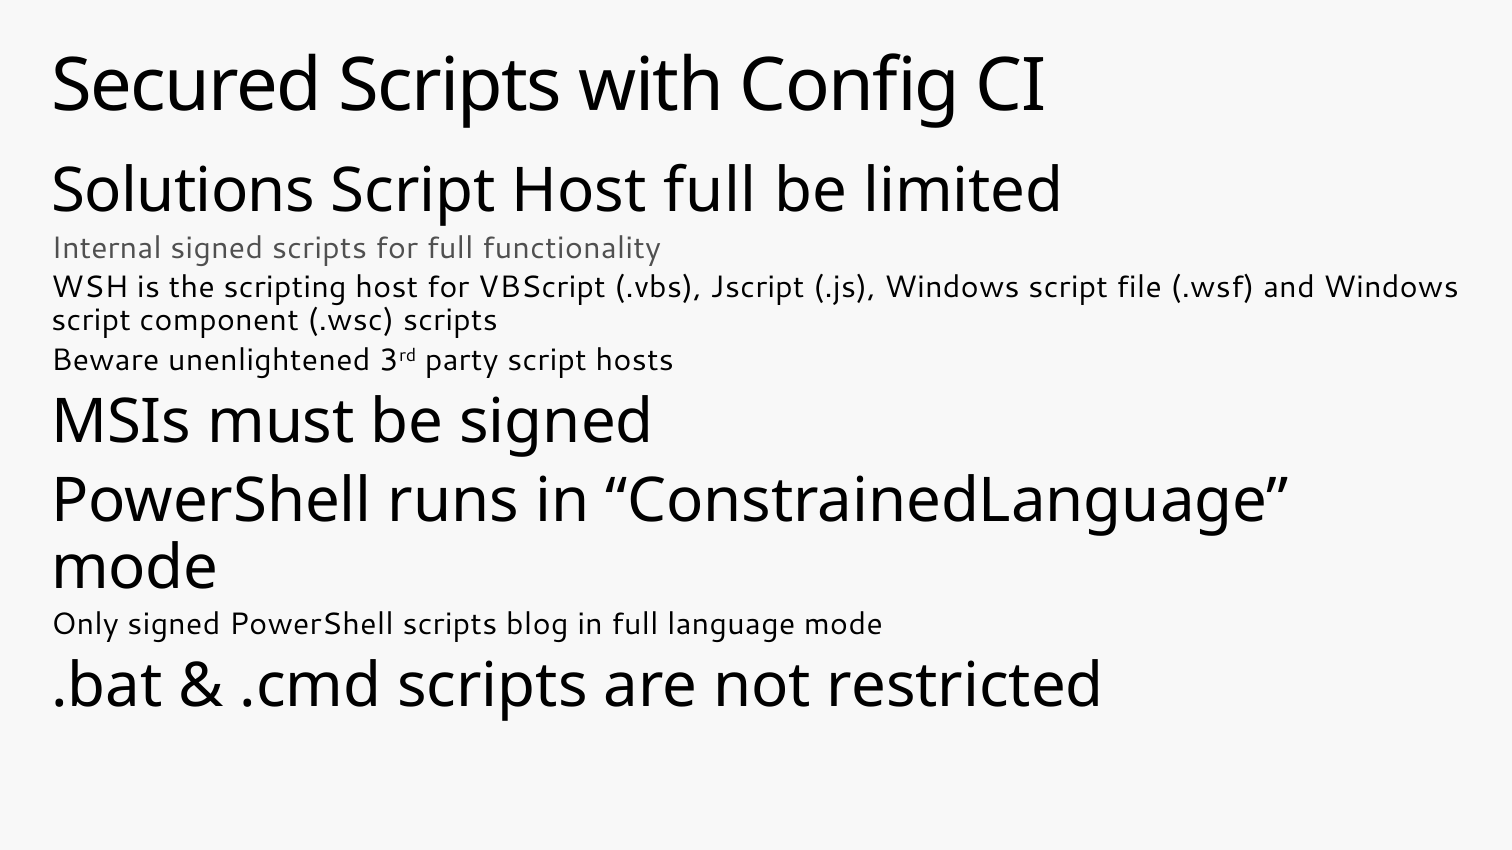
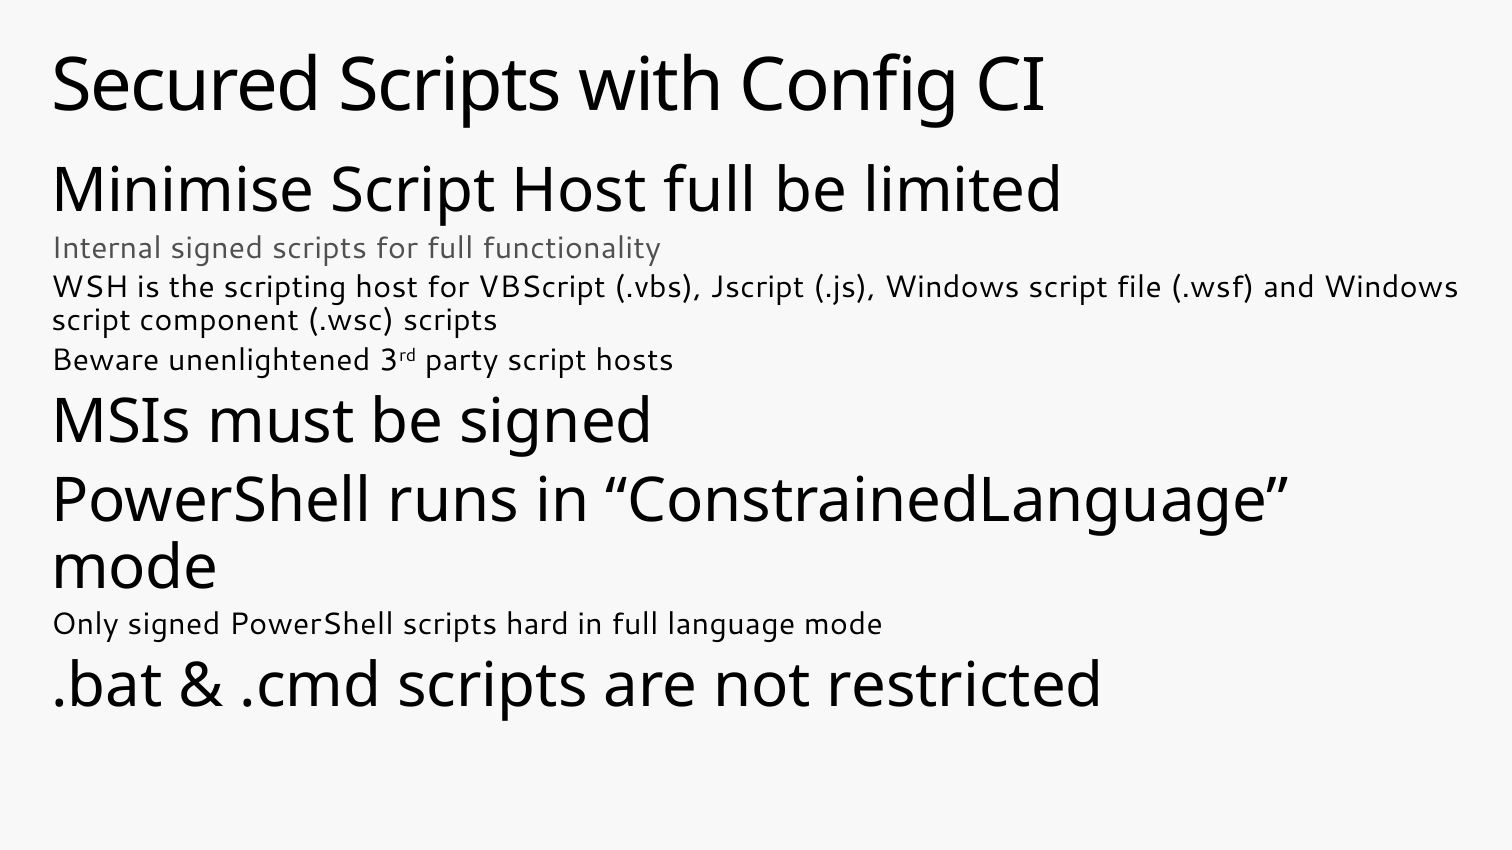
Solutions: Solutions -> Minimise
blog: blog -> hard
